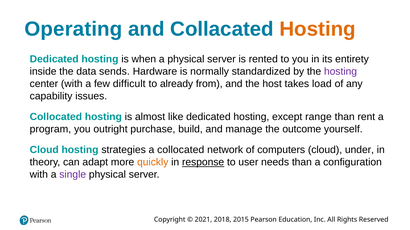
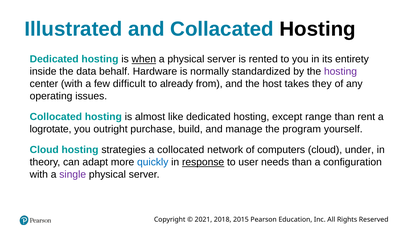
Operating: Operating -> Illustrated
Hosting at (318, 29) colour: orange -> black
when underline: none -> present
sends: sends -> behalf
load: load -> they
capability: capability -> operating
program: program -> logrotate
outcome: outcome -> program
quickly colour: orange -> blue
